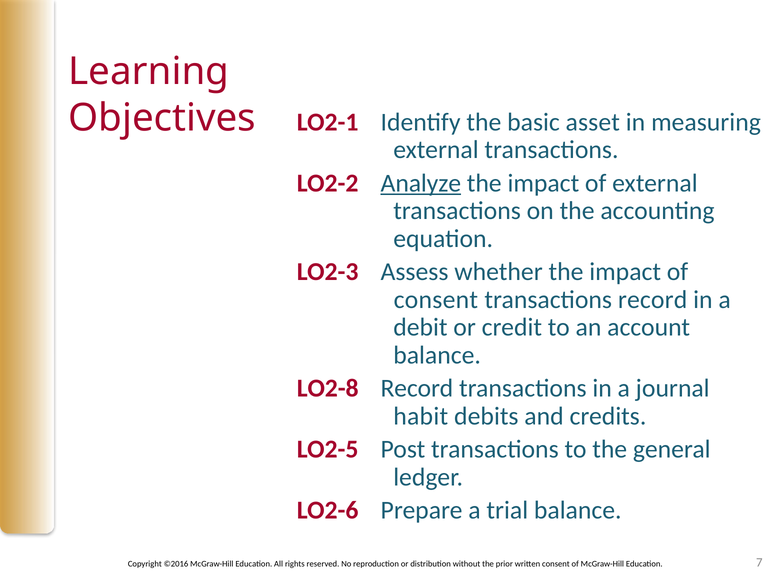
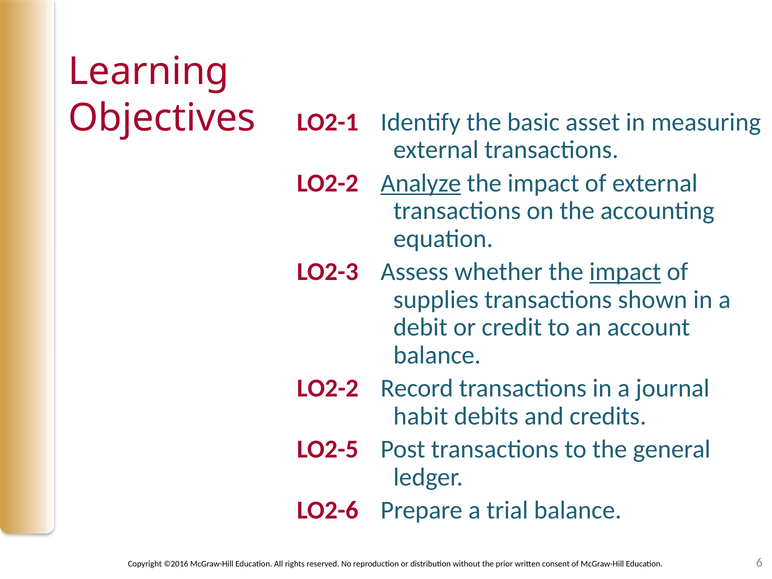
impact at (625, 272) underline: none -> present
consent at (436, 300): consent -> supplies
transactions record: record -> shown
LO2-8 at (328, 388): LO2-8 -> LO2-2
7: 7 -> 6
